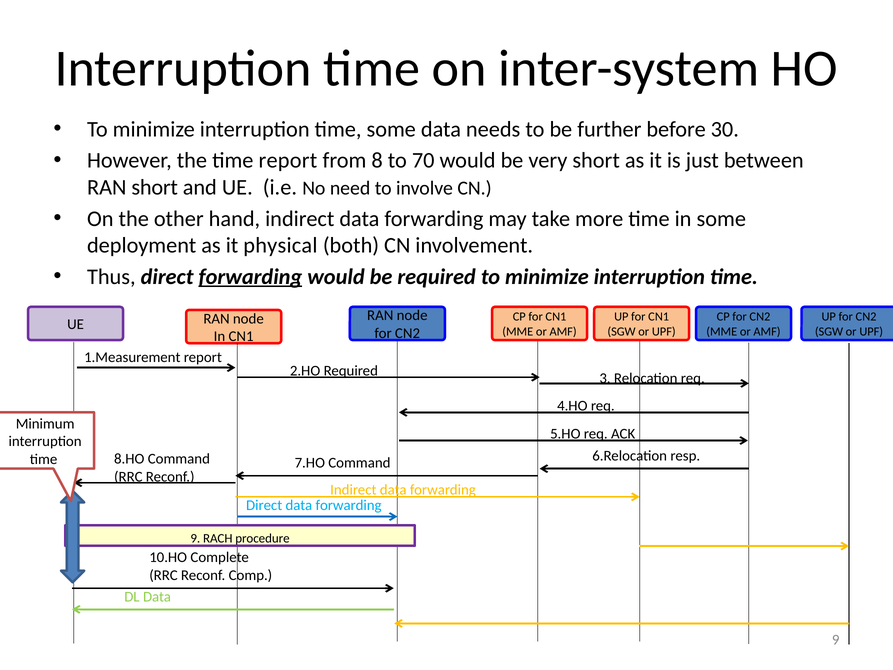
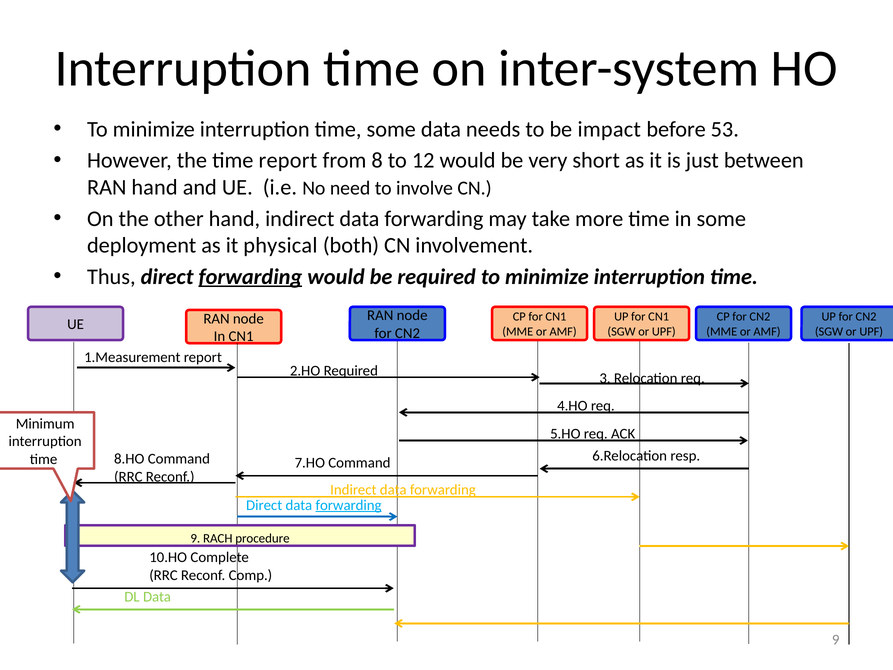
further: further -> impact
30: 30 -> 53
70: 70 -> 12
RAN short: short -> hand
forwarding at (349, 505) underline: none -> present
